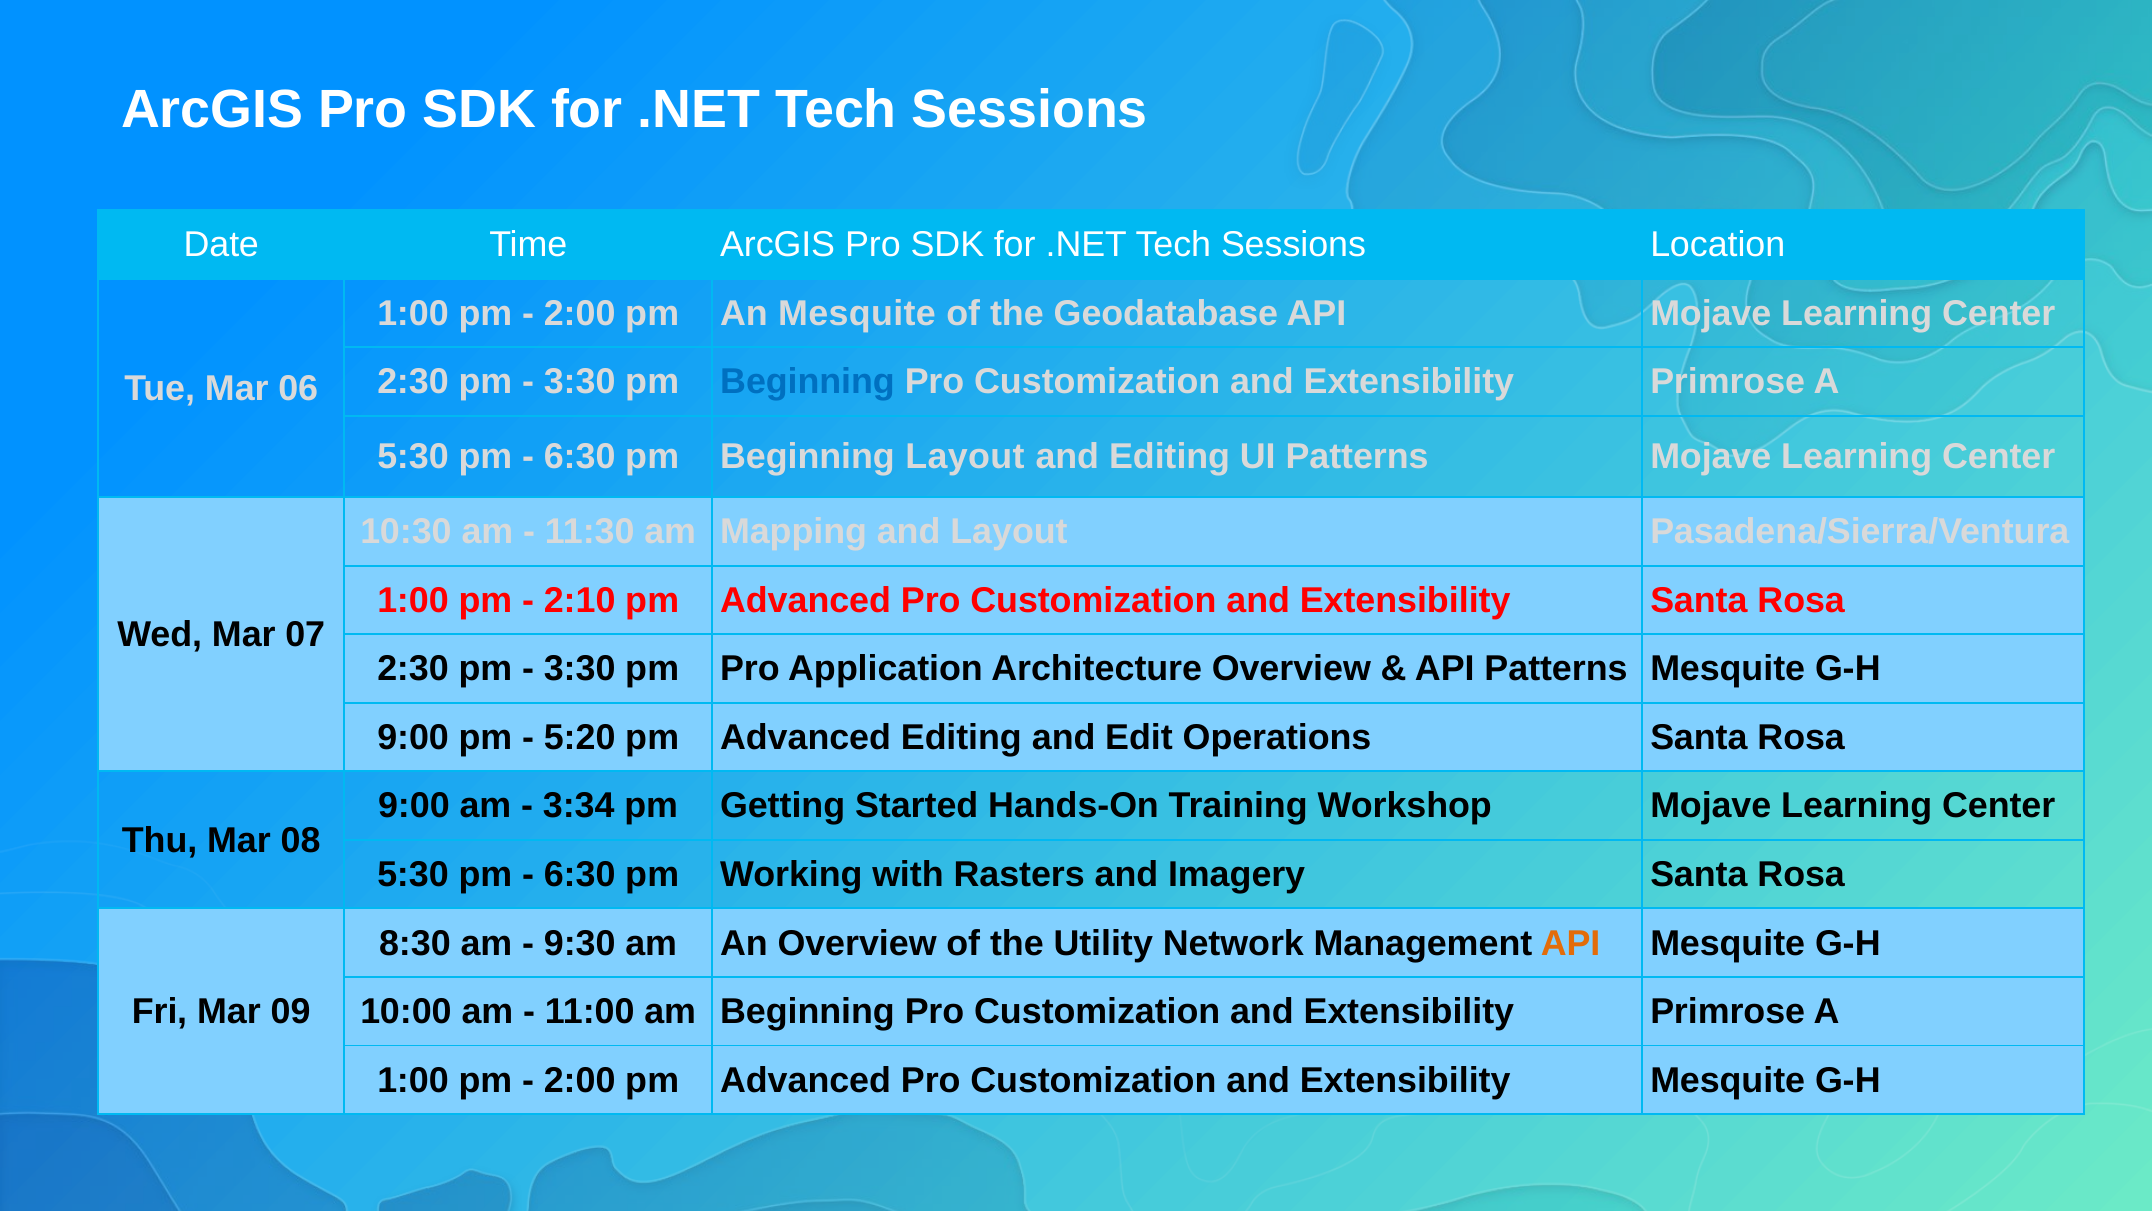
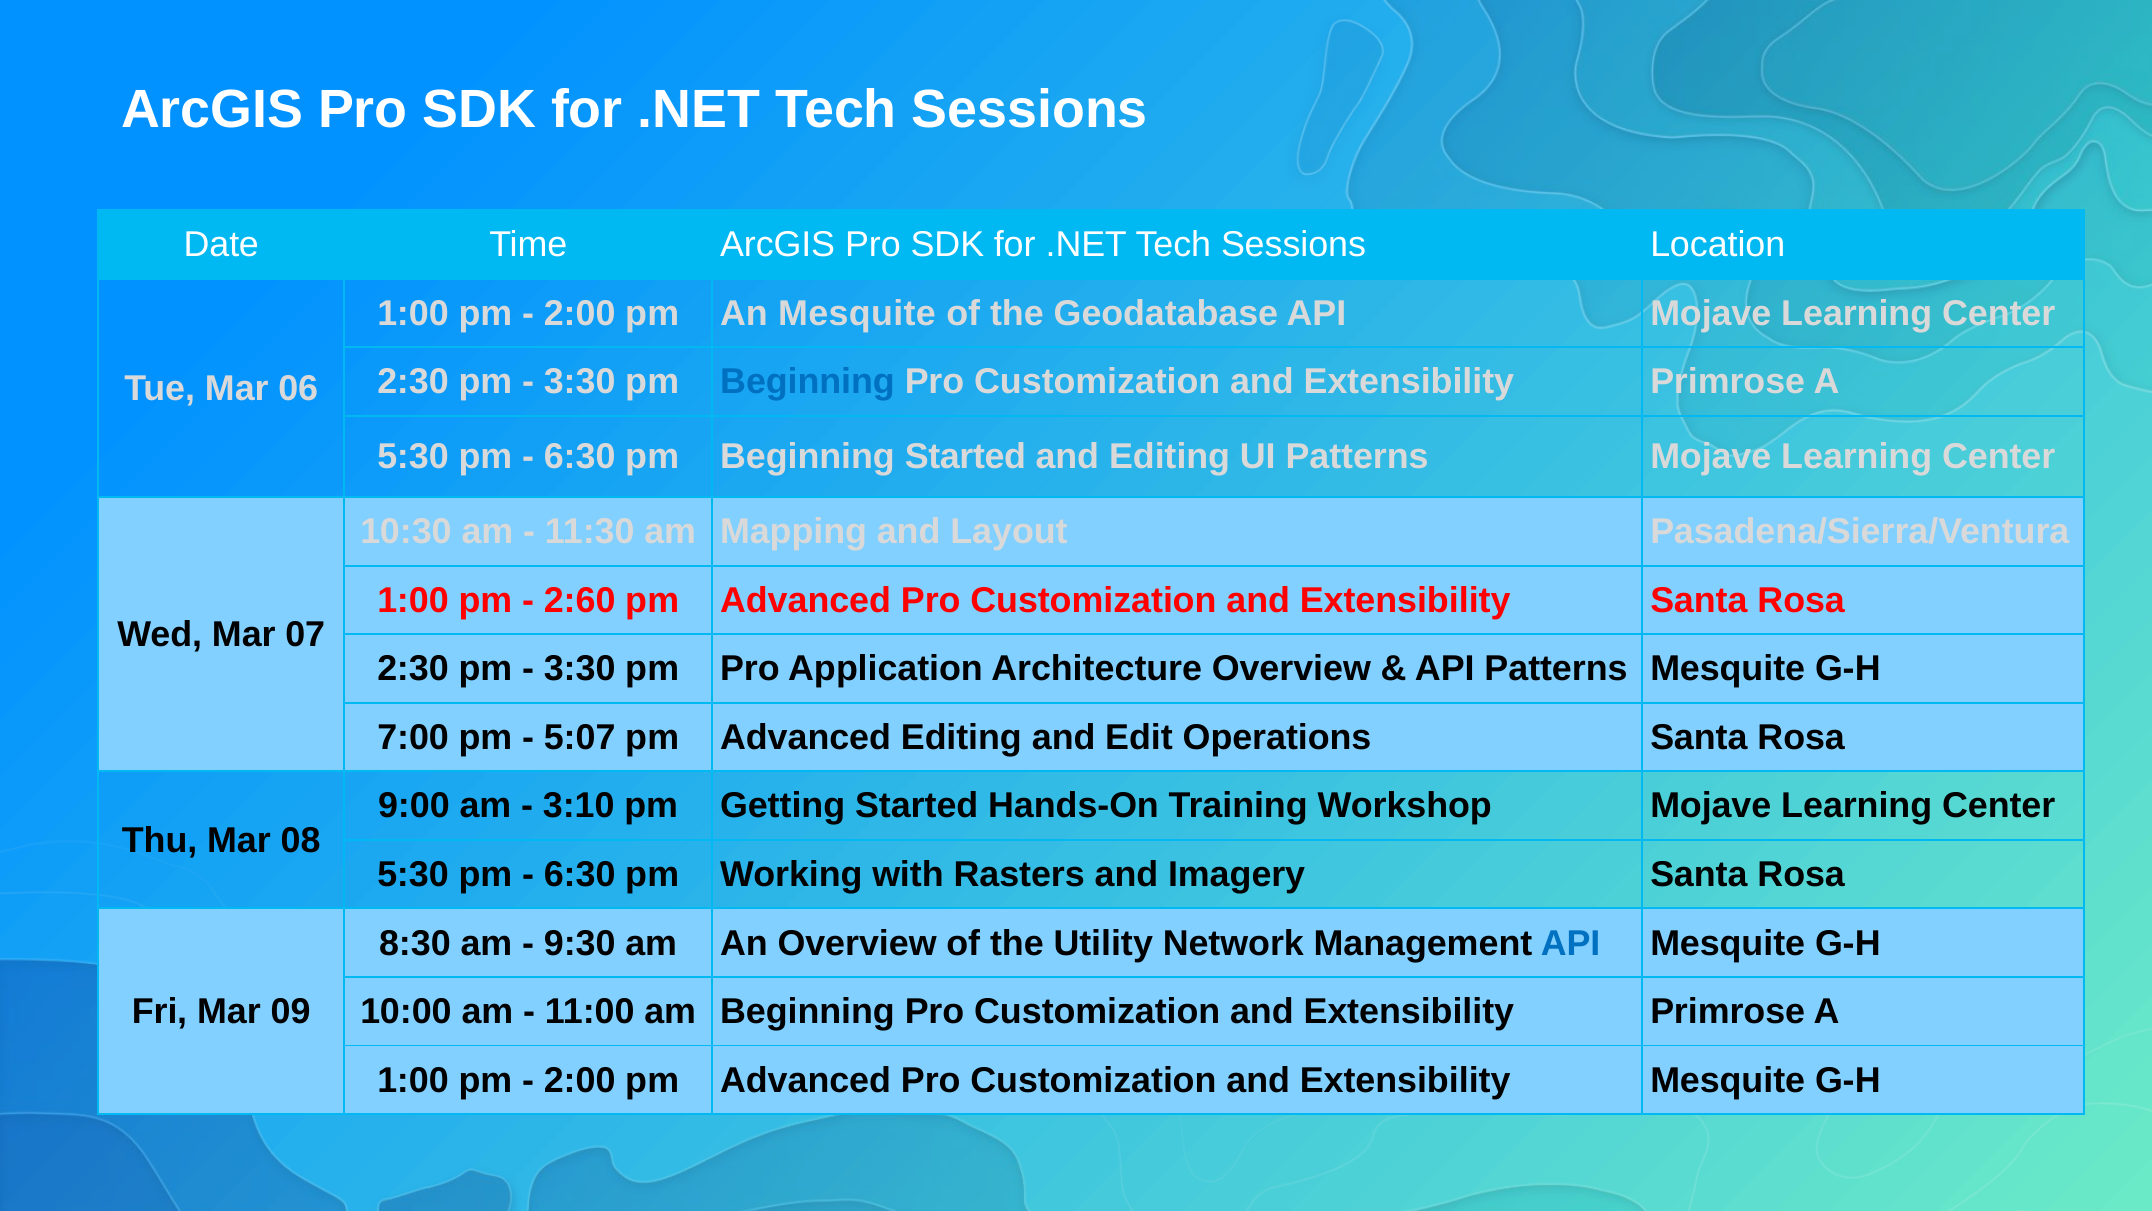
Beginning Layout: Layout -> Started
2:10: 2:10 -> 2:60
9:00 at (413, 737): 9:00 -> 7:00
5:20: 5:20 -> 5:07
3:34: 3:34 -> 3:10
API at (1571, 943) colour: orange -> blue
